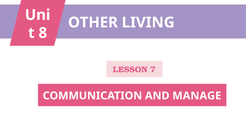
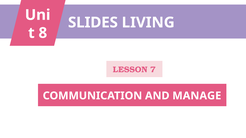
OTHER: OTHER -> SLIDES
